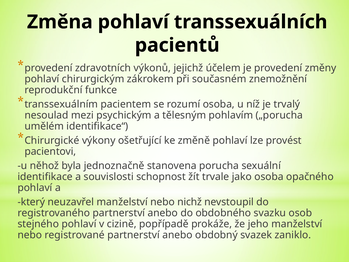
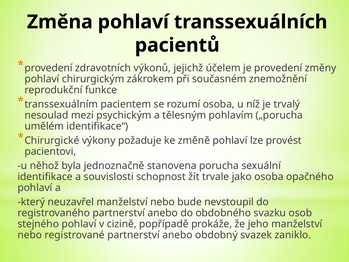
ošetřující: ošetřující -> požaduje
nichž: nichž -> bude
